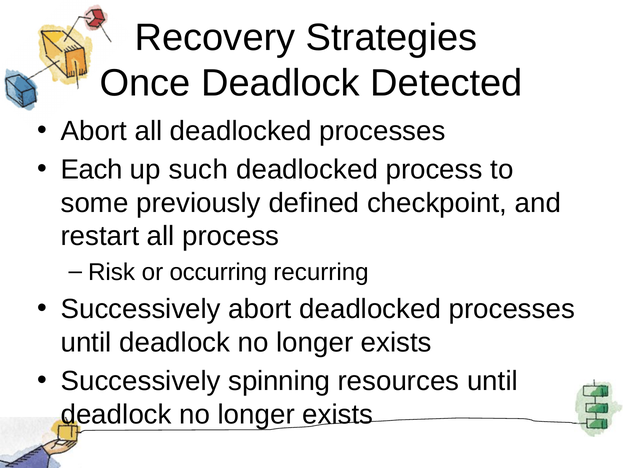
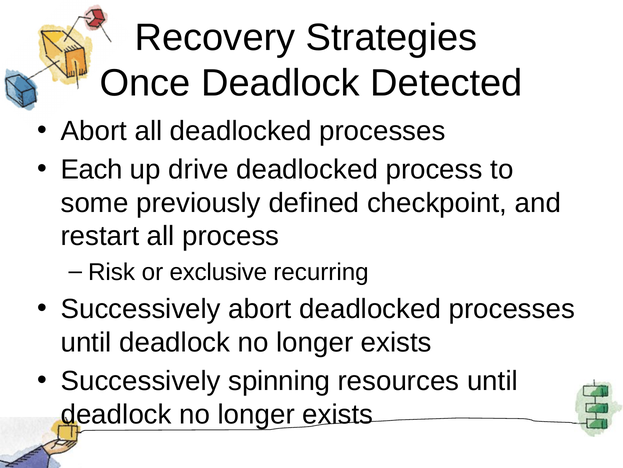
such: such -> drive
occurring: occurring -> exclusive
